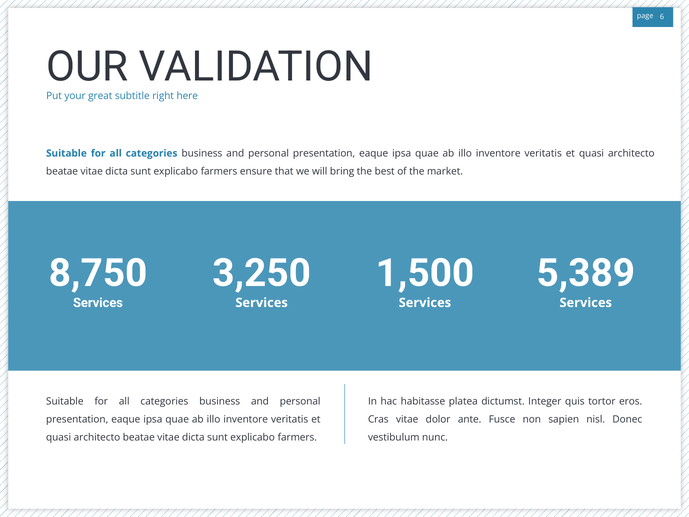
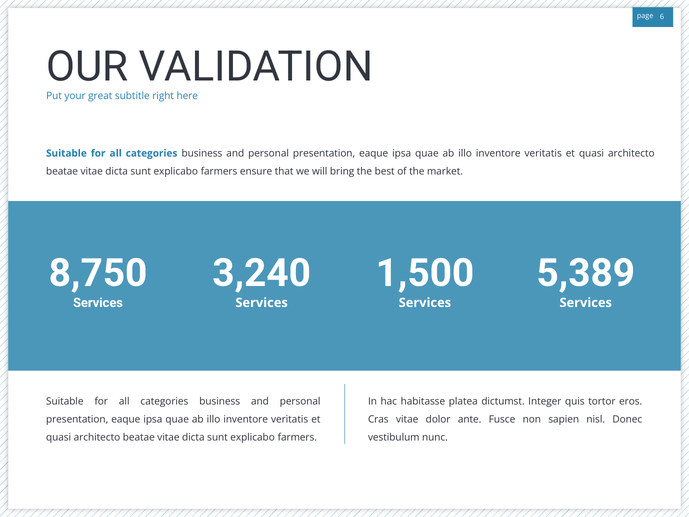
3,250: 3,250 -> 3,240
